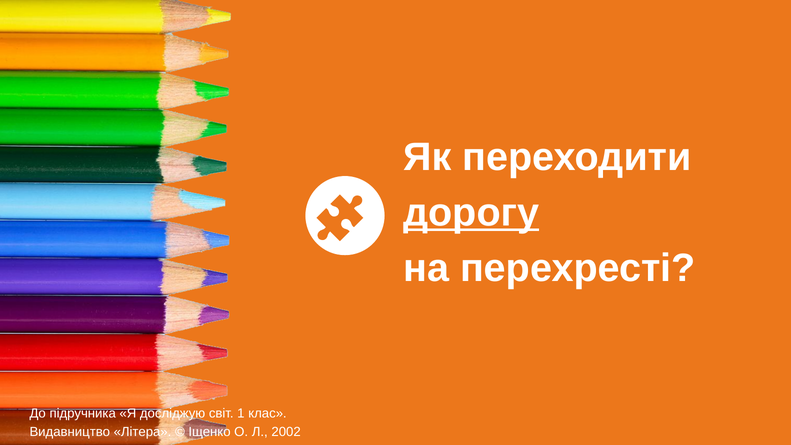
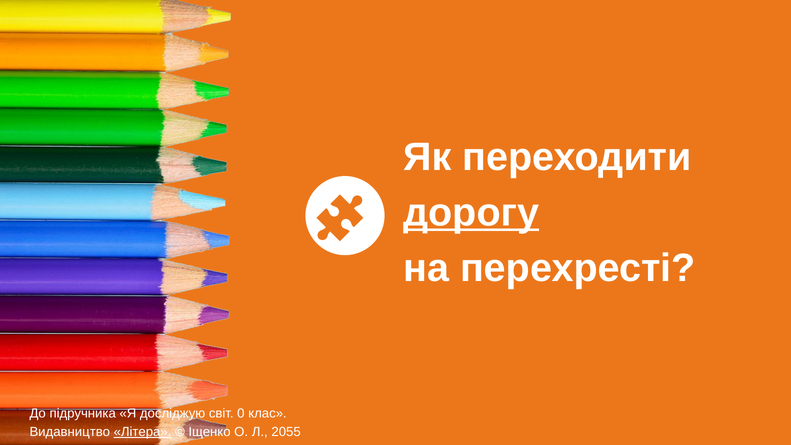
1: 1 -> 0
Літера underline: none -> present
2002: 2002 -> 2055
